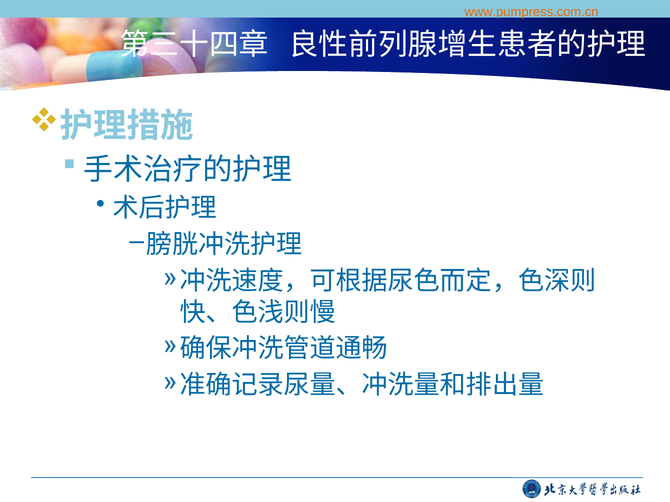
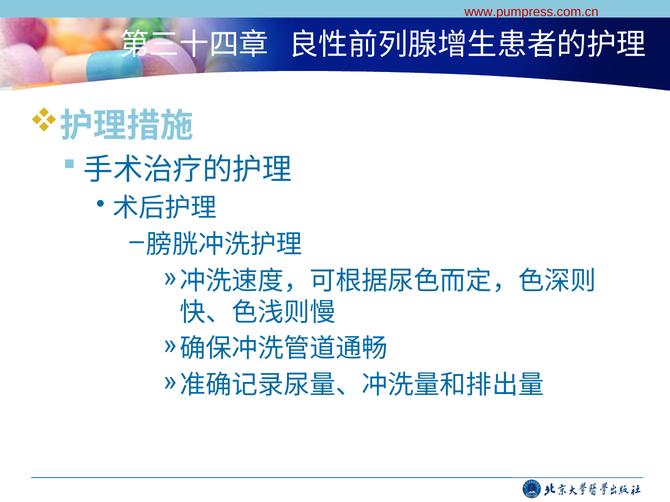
www.pumpress.com.cn colour: orange -> red
